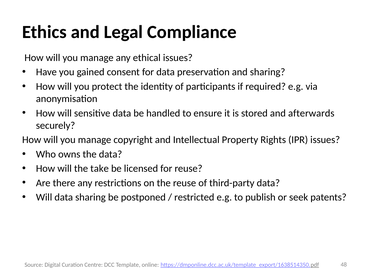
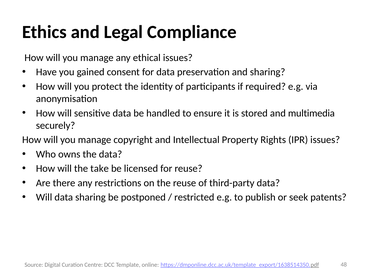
afterwards: afterwards -> multimedia
